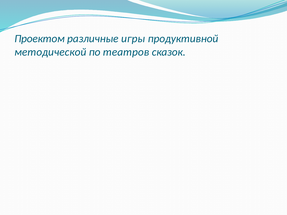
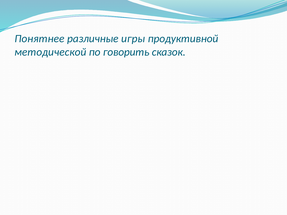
Проектом: Проектом -> Понятнее
театров: театров -> говорить
